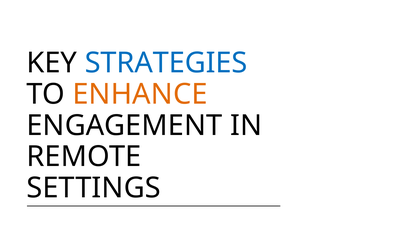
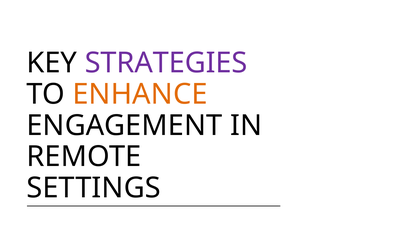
STRATEGIES colour: blue -> purple
